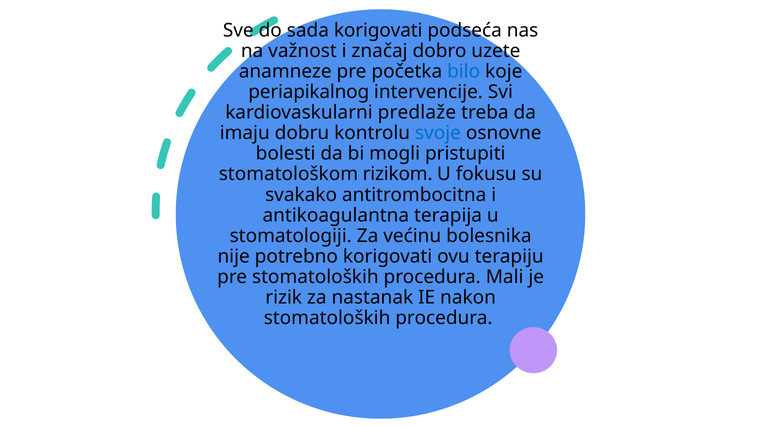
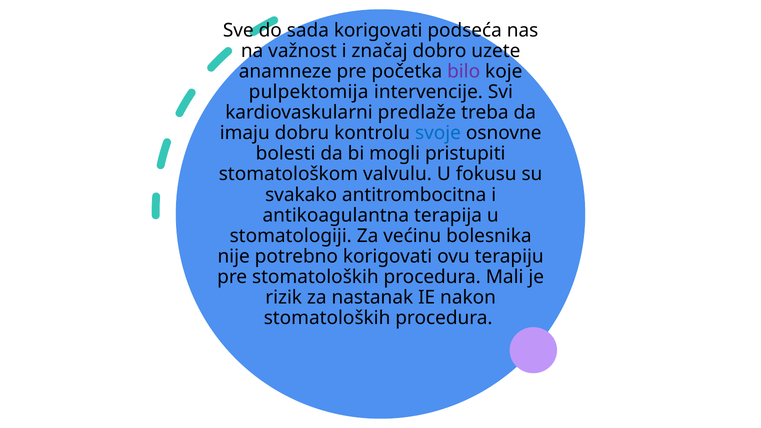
bilo colour: blue -> purple
periapikalnog: periapikalnog -> pulpektomija
rizikom: rizikom -> valvulu
